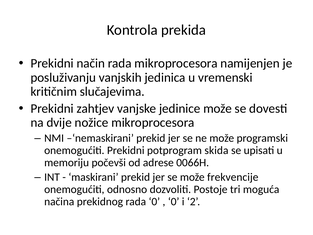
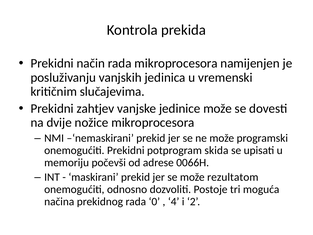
frekvencije: frekvencije -> rezultatom
0 at (174, 201): 0 -> 4
